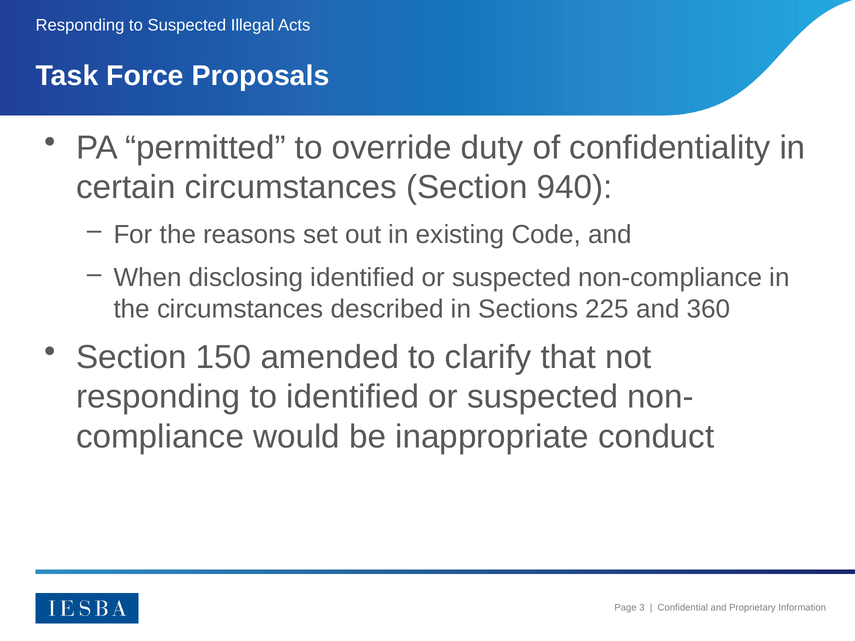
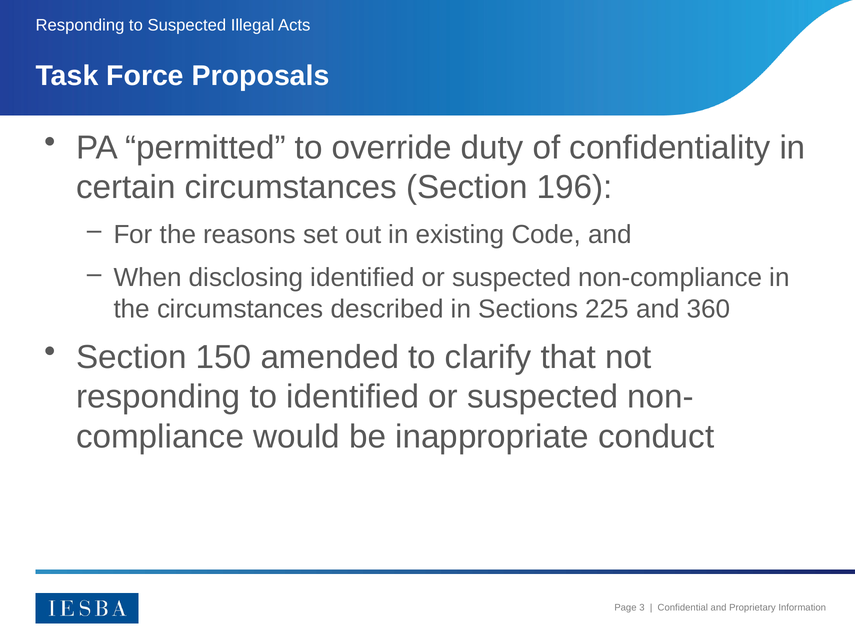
940: 940 -> 196
